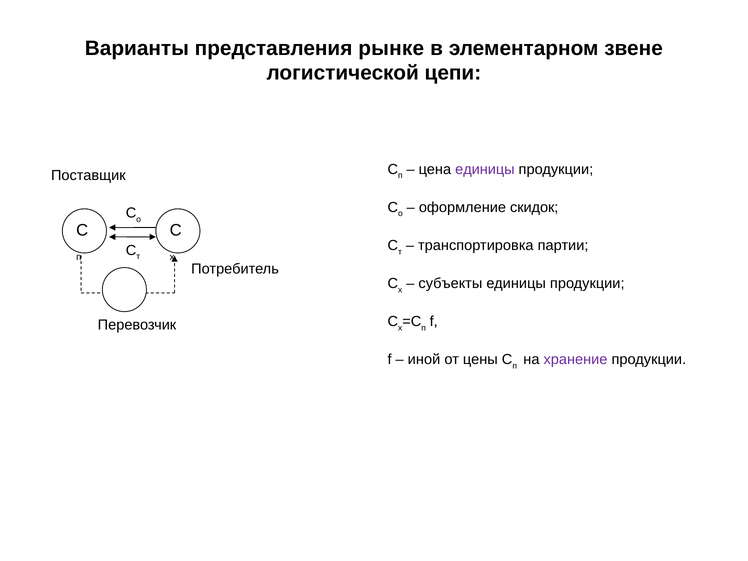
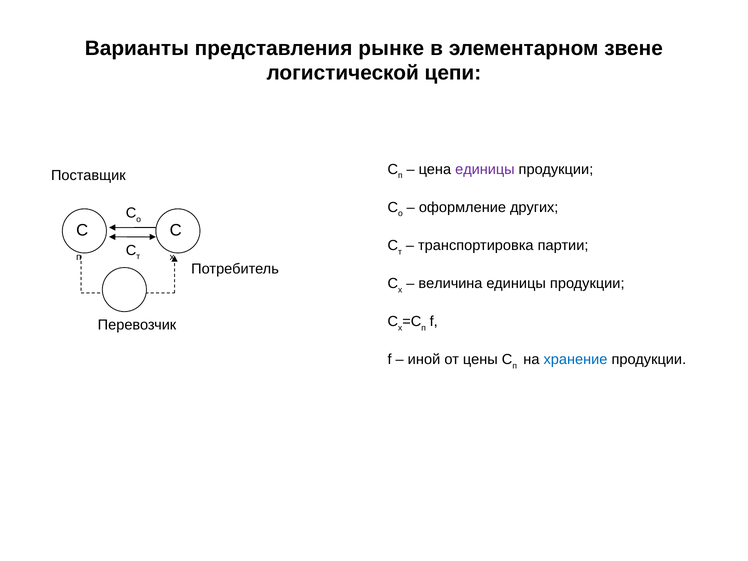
скидок: скидок -> других
субъекты: субъекты -> величина
хранение colour: purple -> blue
